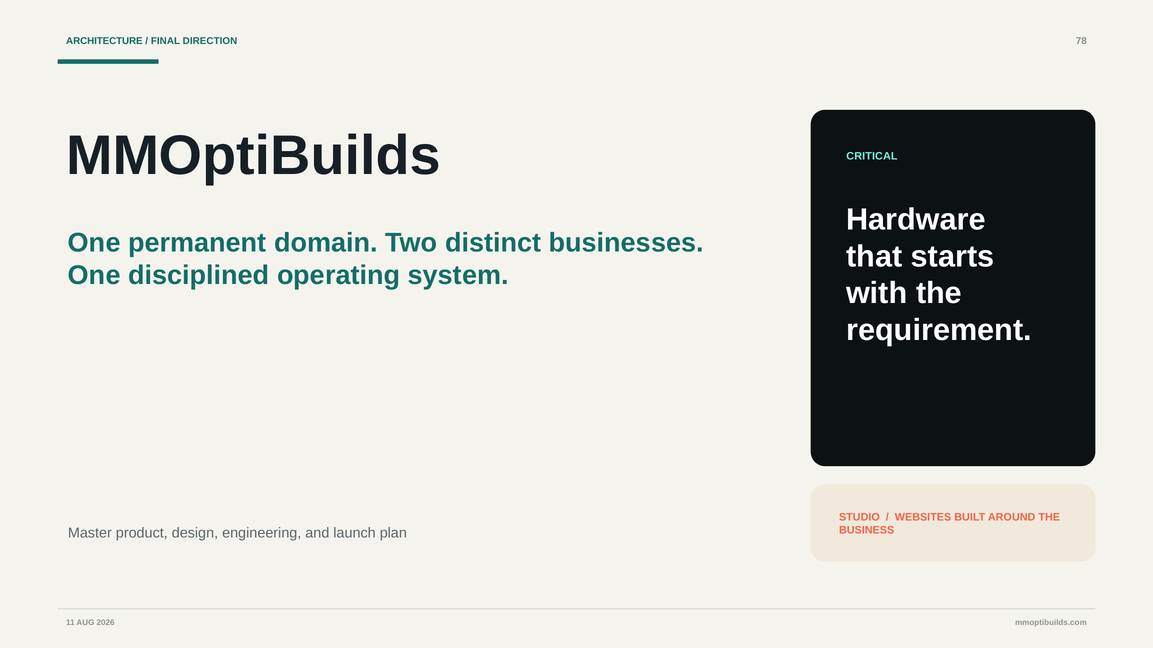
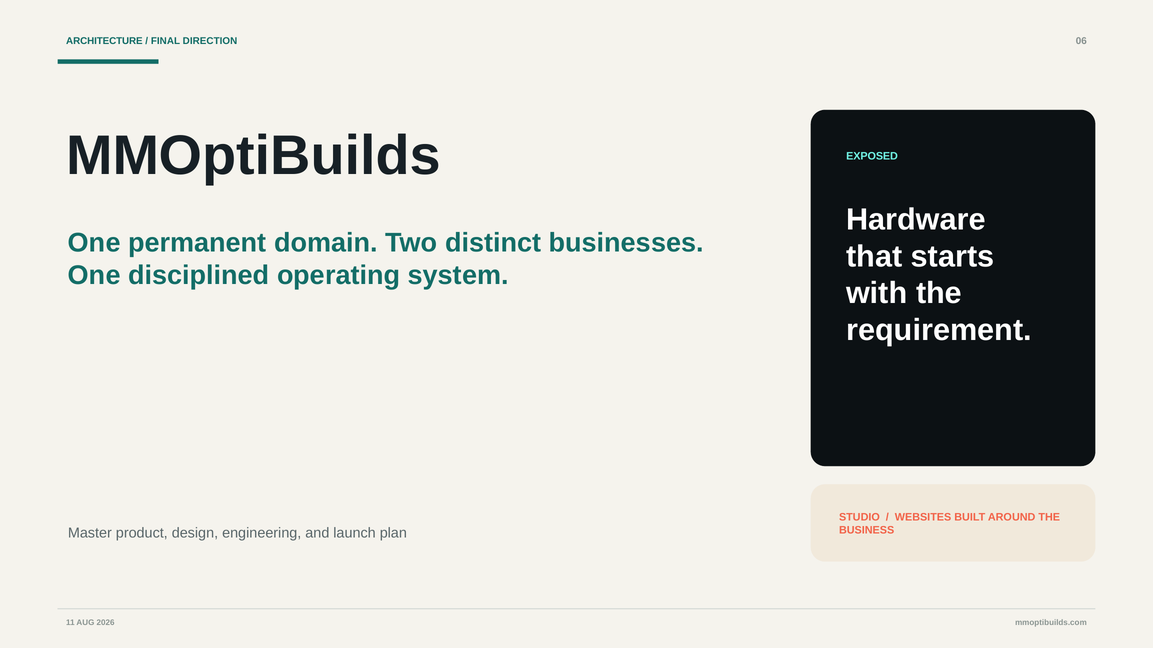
78: 78 -> 06
CRITICAL: CRITICAL -> EXPOSED
